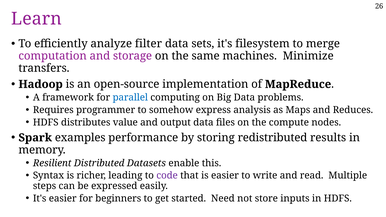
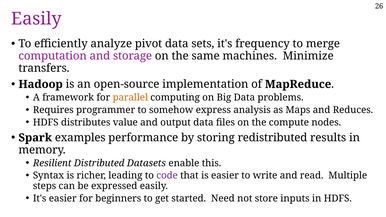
Learn at (36, 19): Learn -> Easily
filter: filter -> pivot
filesystem: filesystem -> frequency
parallel colour: blue -> orange
